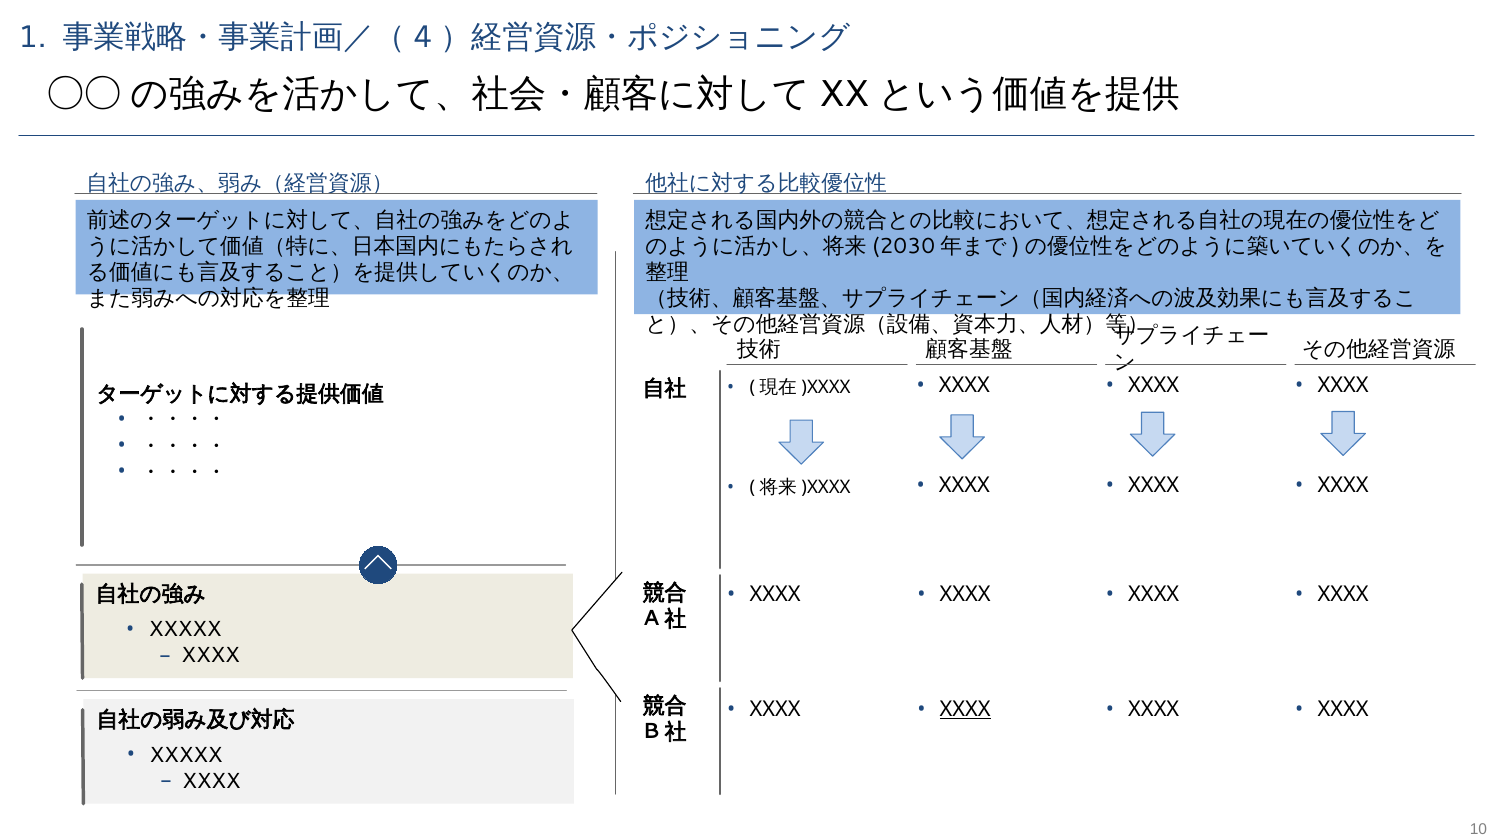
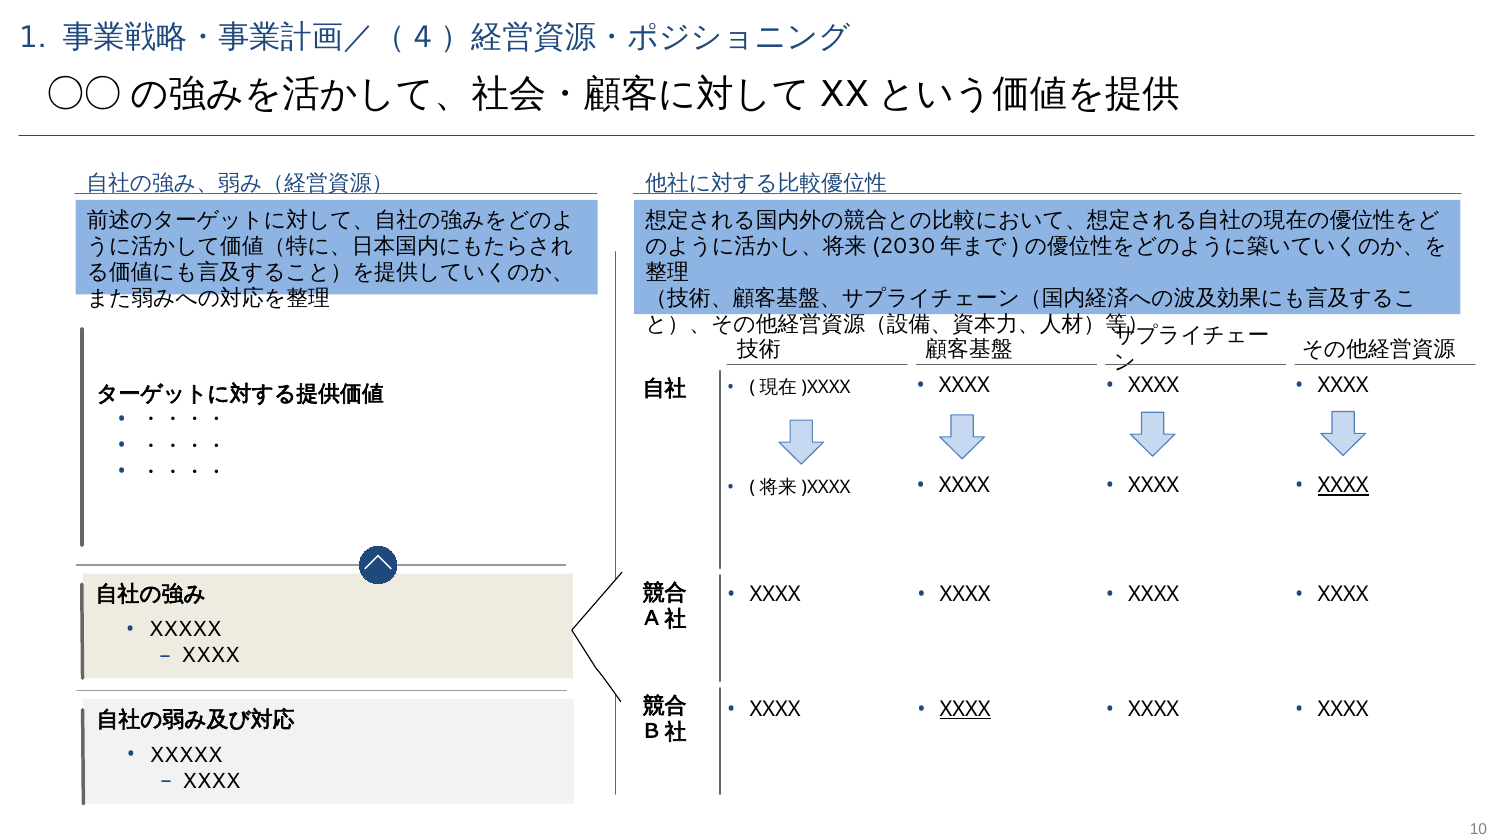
XXXX at (1343, 485) underline: none -> present
